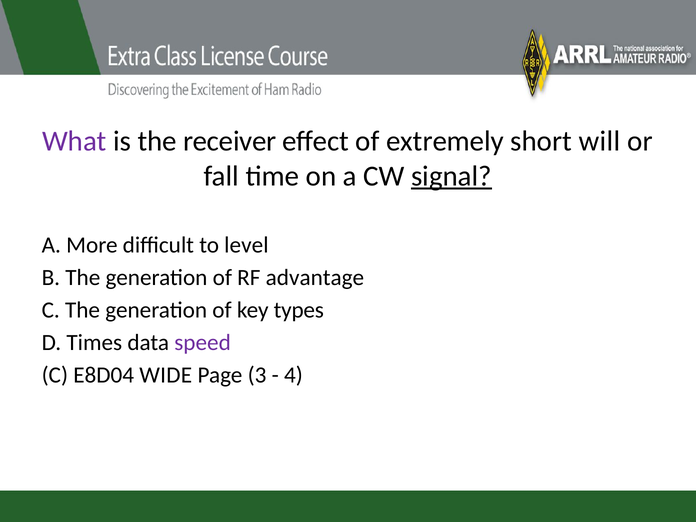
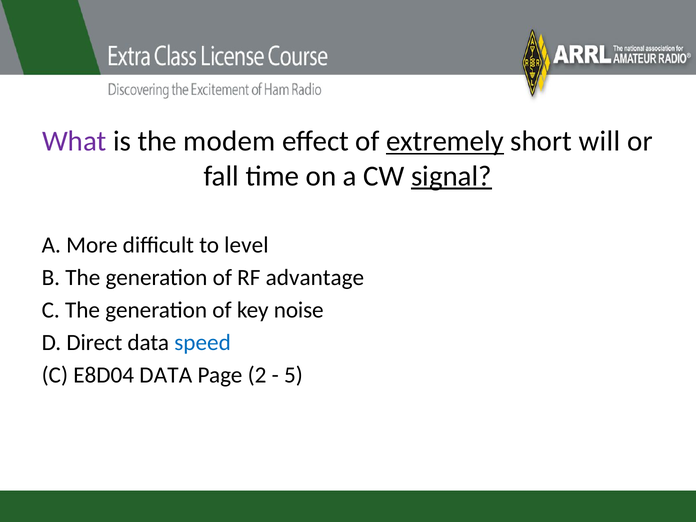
receiver: receiver -> modem
extremely underline: none -> present
types: types -> noise
Times: Times -> Direct
speed colour: purple -> blue
E8D04 WIDE: WIDE -> DATA
3: 3 -> 2
4: 4 -> 5
